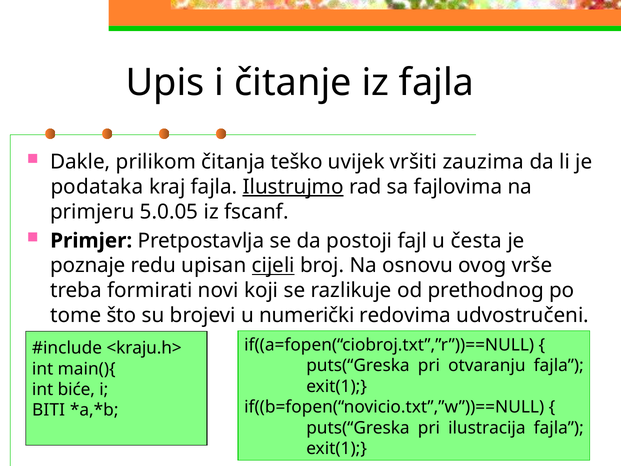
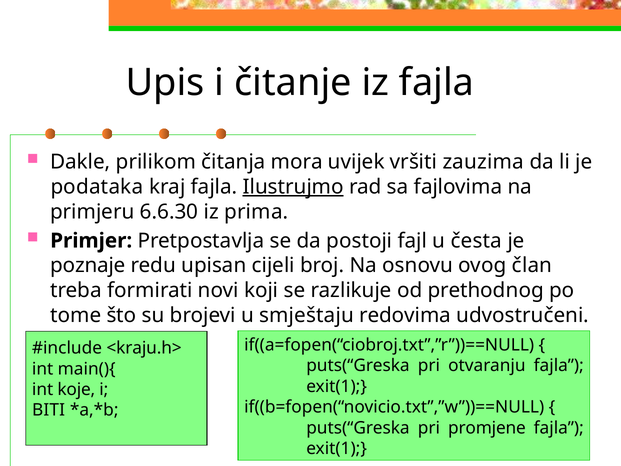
teško: teško -> mora
5.0.05: 5.0.05 -> 6.6.30
fscanf: fscanf -> prima
cijeli underline: present -> none
vrše: vrše -> član
numerički: numerički -> smještaju
biće: biće -> koje
ilustracija: ilustracija -> promjene
